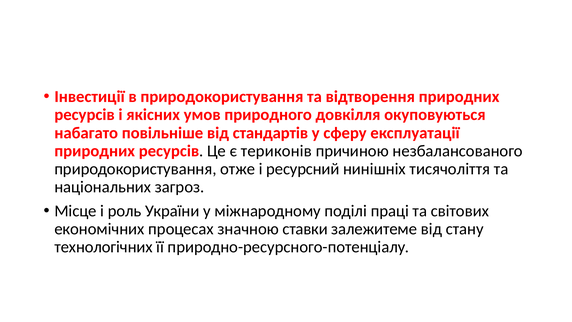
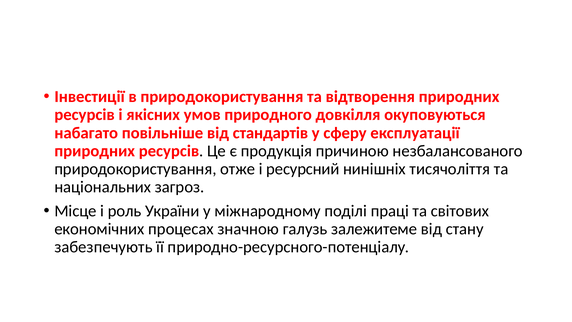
териконів: териконів -> продукція
ставки: ставки -> галузь
технологічних: технологічних -> забезпечують
